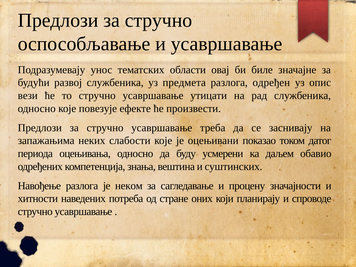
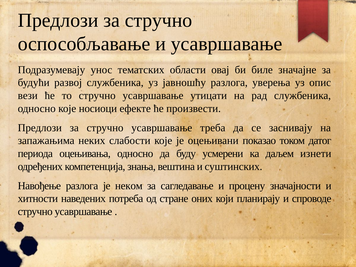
предмета: предмета -> јавношћу
одређен: одређен -> уверења
повезује: повезује -> носиоци
обавио: обавио -> изнети
